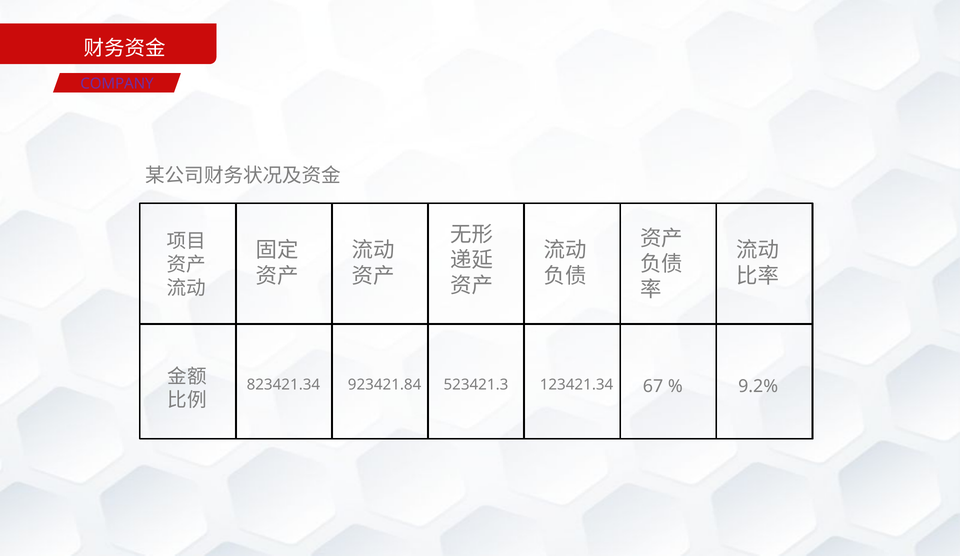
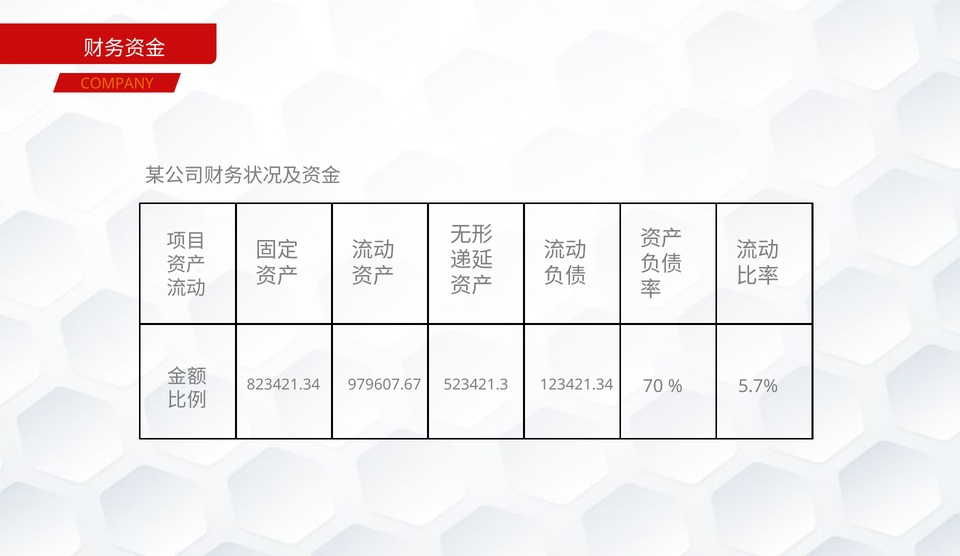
COMPANY colour: purple -> orange
923421.84: 923421.84 -> 979607.67
67: 67 -> 70
9.2%: 9.2% -> 5.7%
